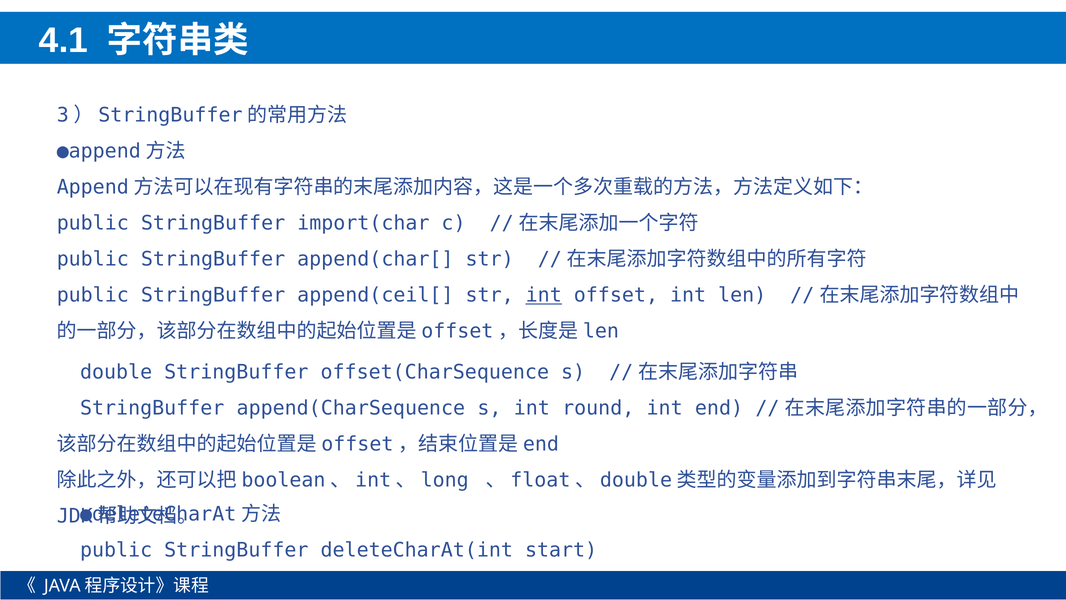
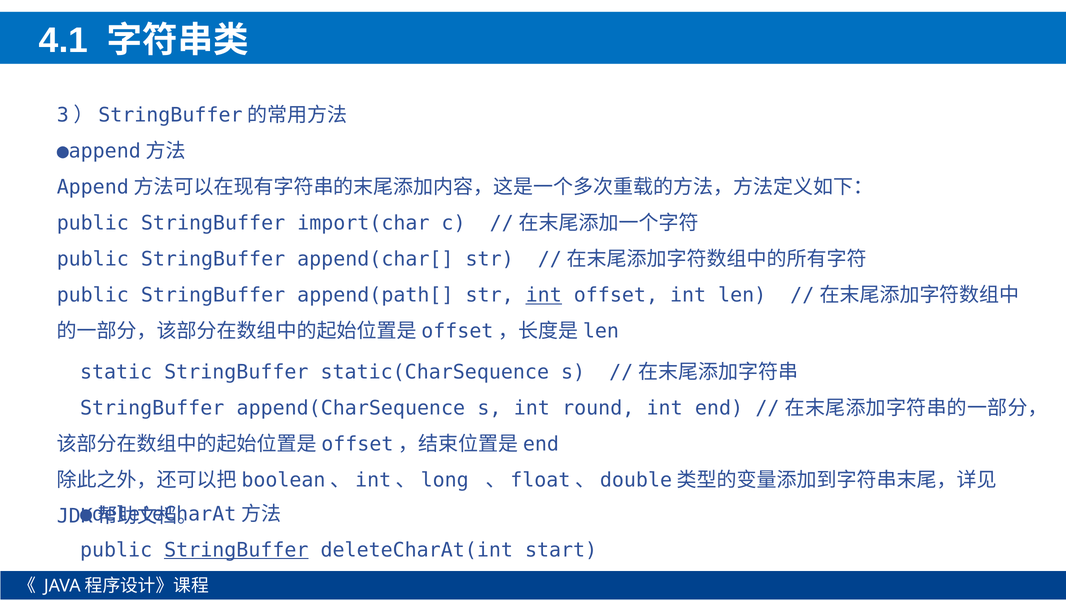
append(ceil[: append(ceil[ -> append(path[
double: double -> static
offset(CharSequence: offset(CharSequence -> static(CharSequence
StringBuffer at (236, 550) underline: none -> present
